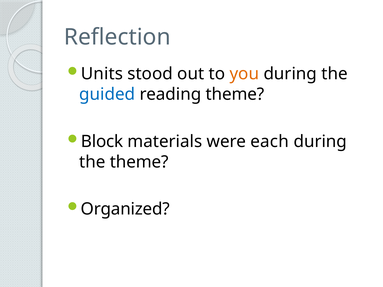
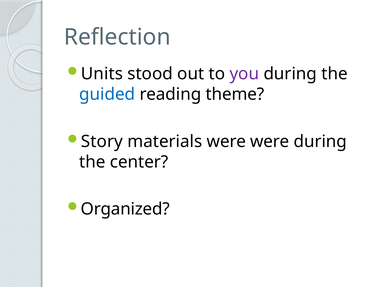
you colour: orange -> purple
Block: Block -> Story
were each: each -> were
the theme: theme -> center
